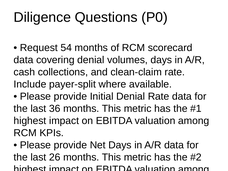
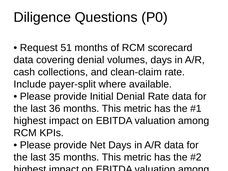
54: 54 -> 51
26: 26 -> 35
